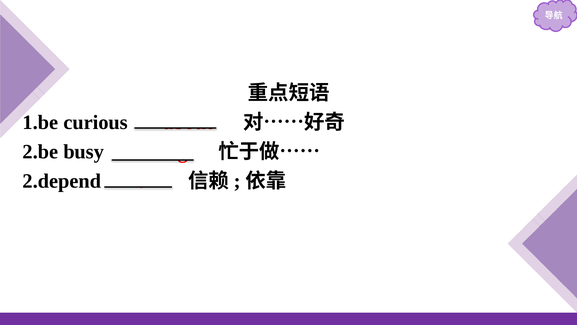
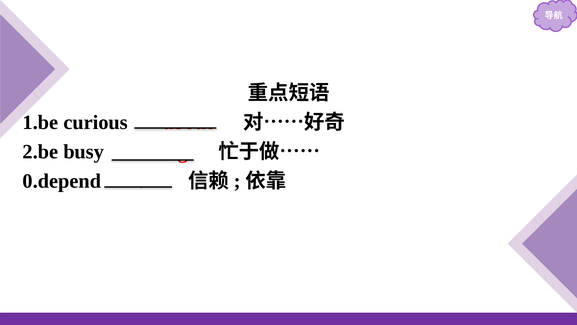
2.depend: 2.depend -> 0.depend
